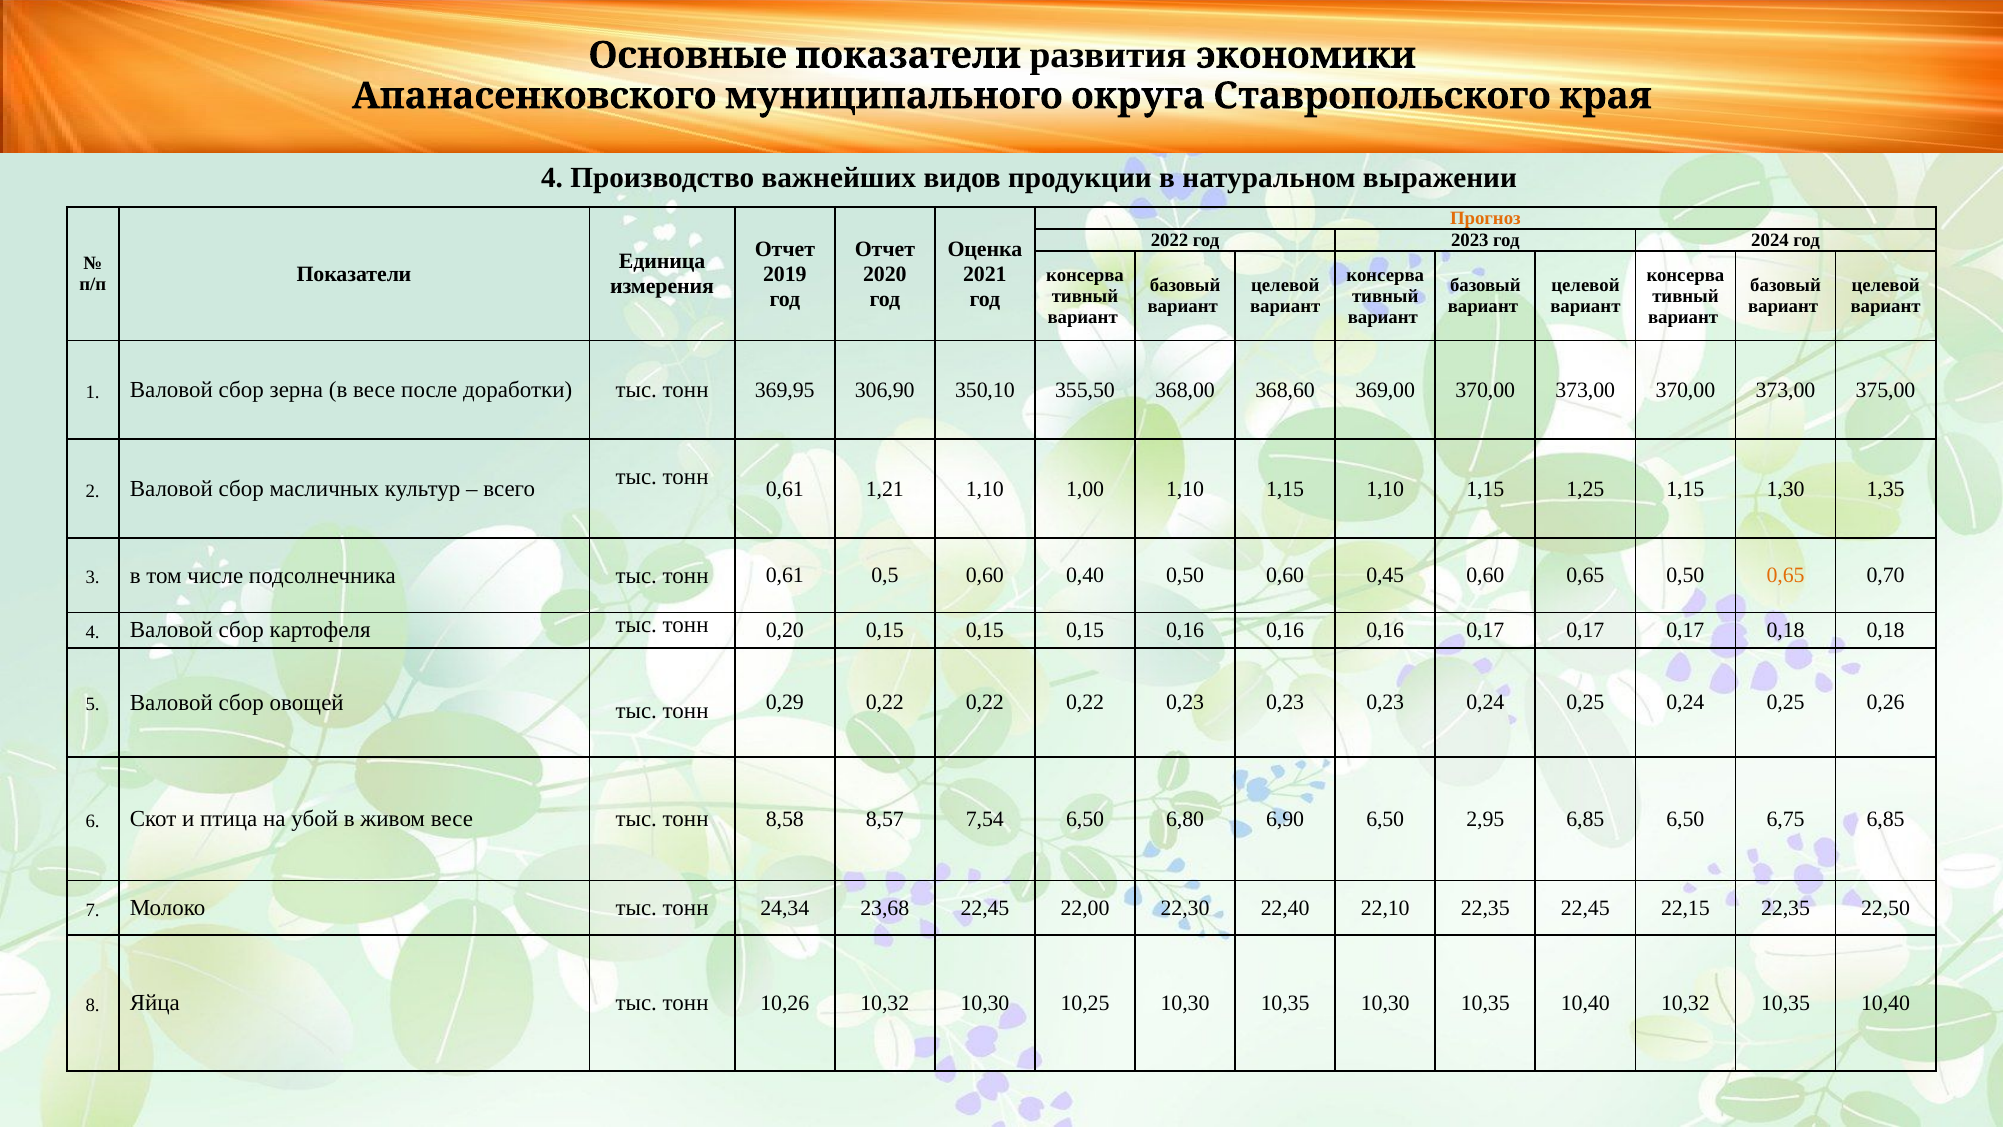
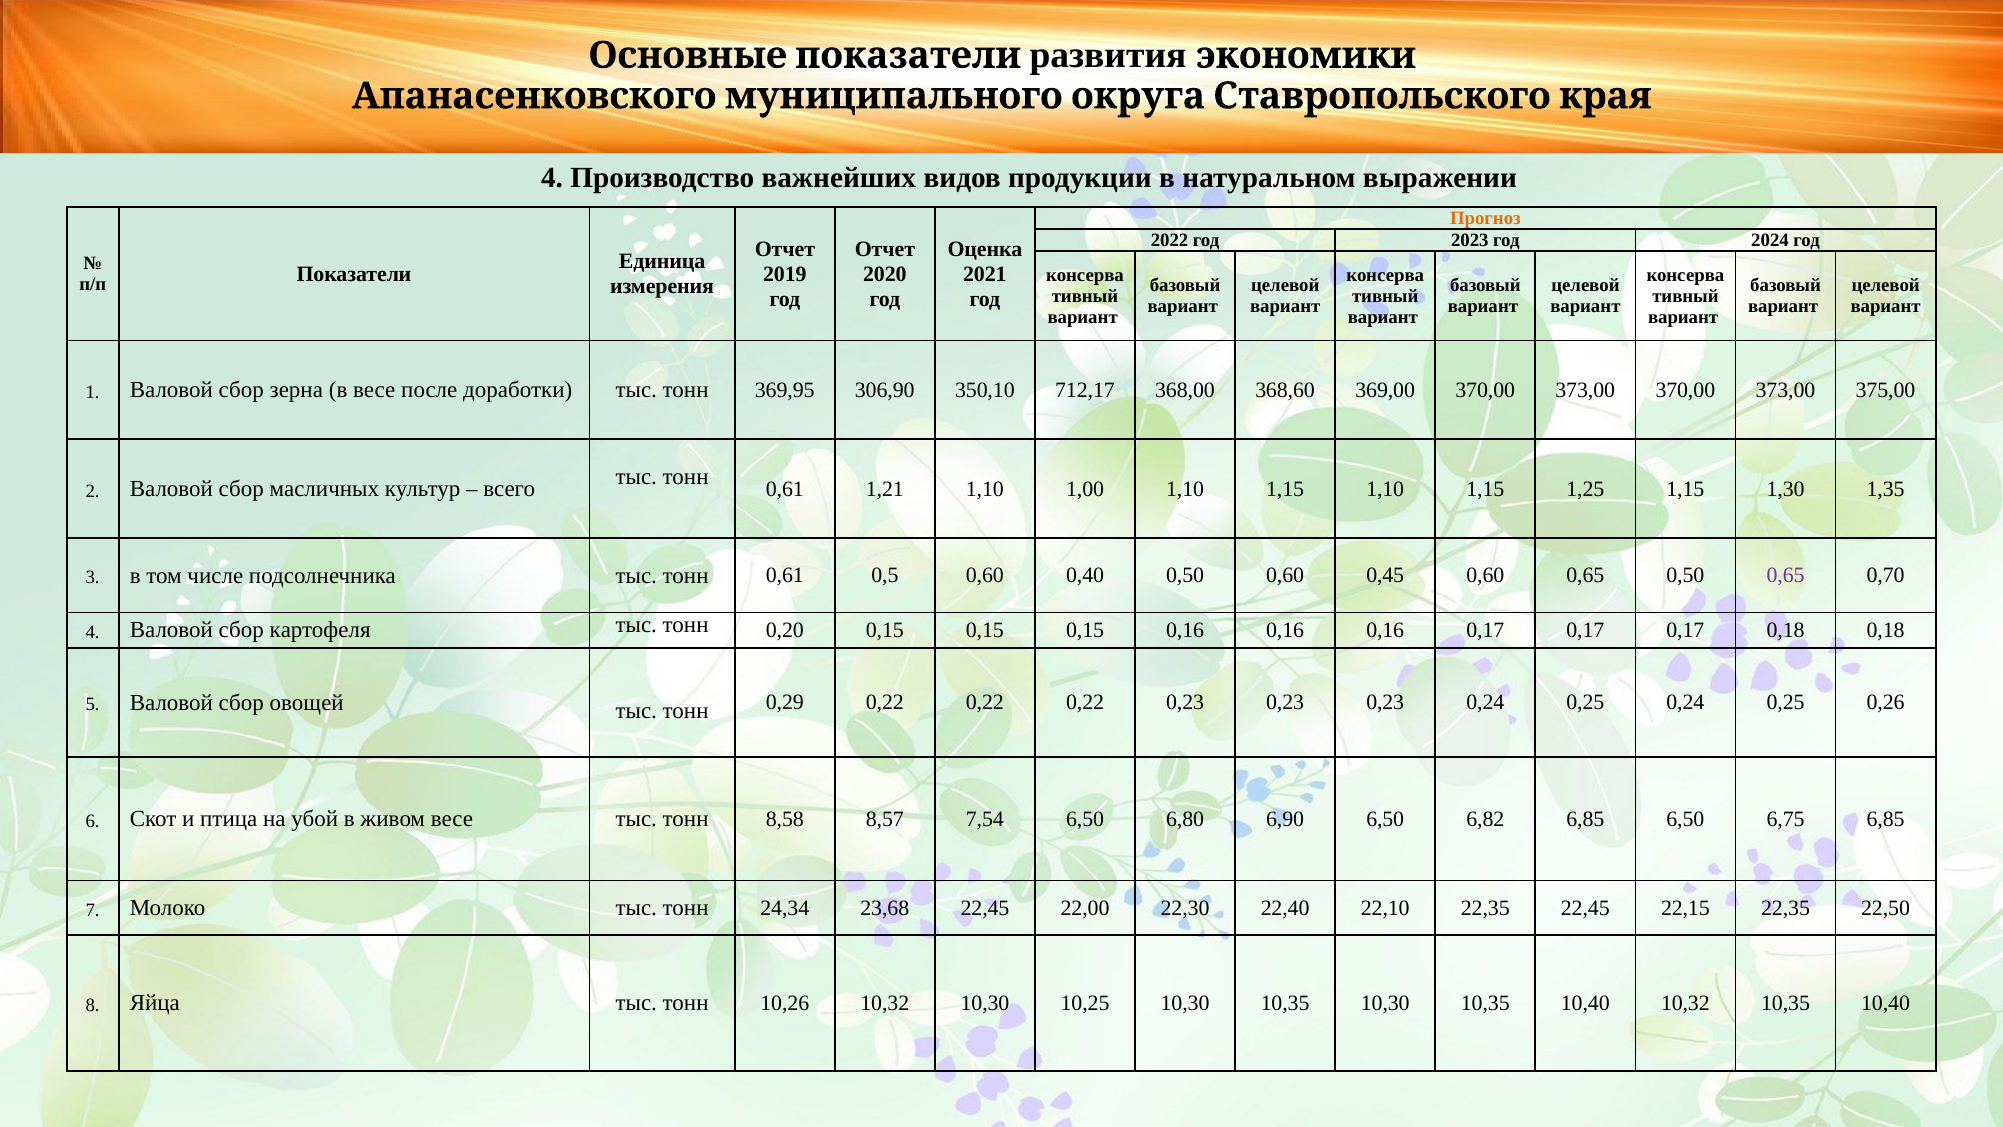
355,50: 355,50 -> 712,17
0,65 at (1786, 575) colour: orange -> purple
2,95: 2,95 -> 6,82
